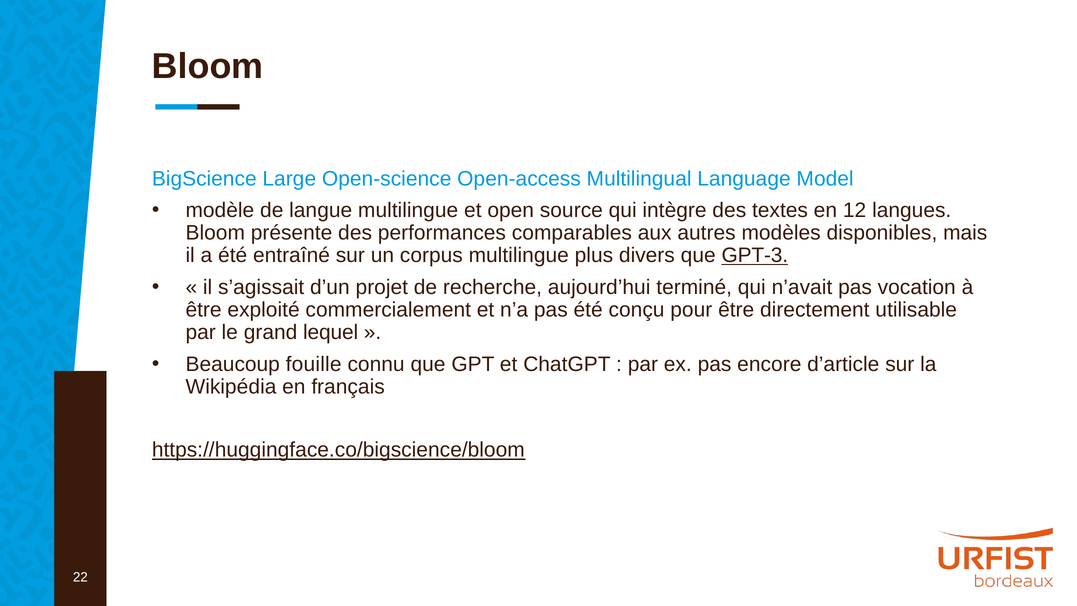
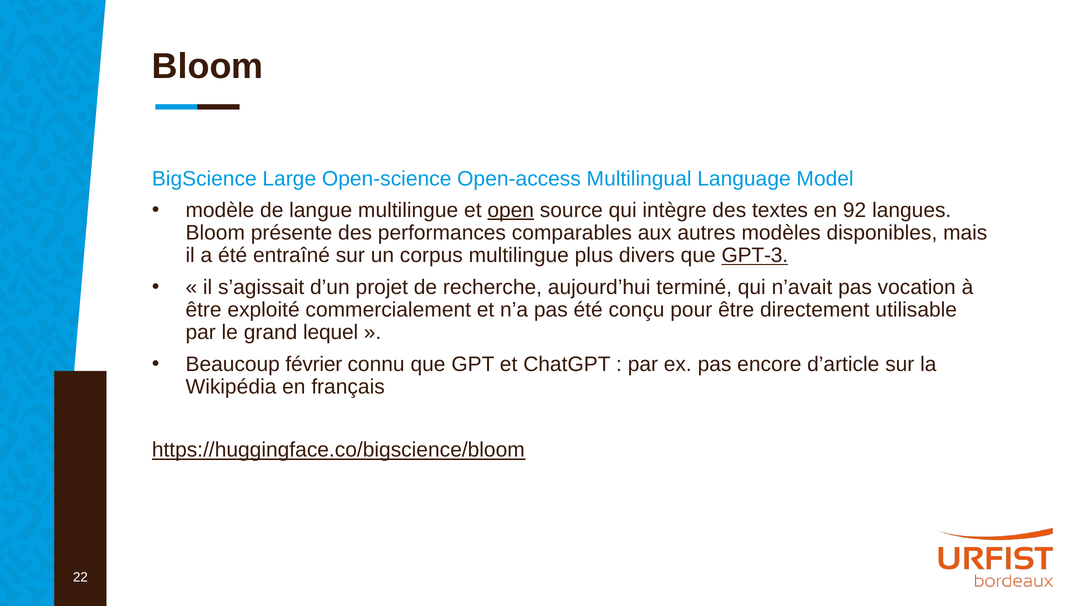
open underline: none -> present
12: 12 -> 92
fouille: fouille -> février
